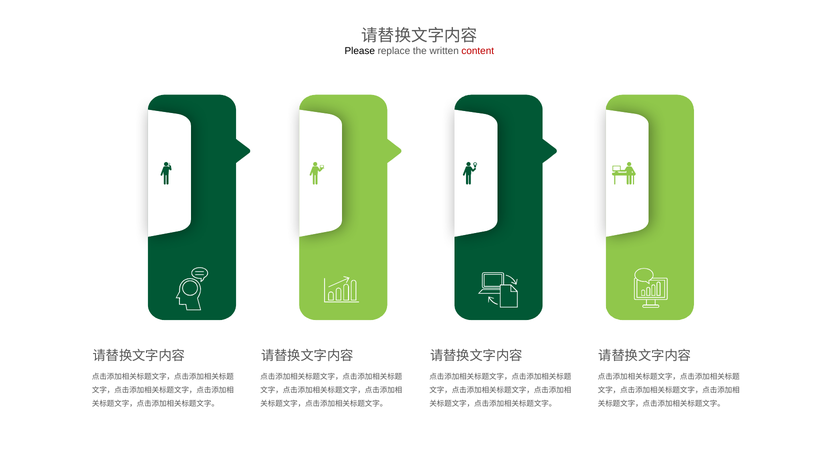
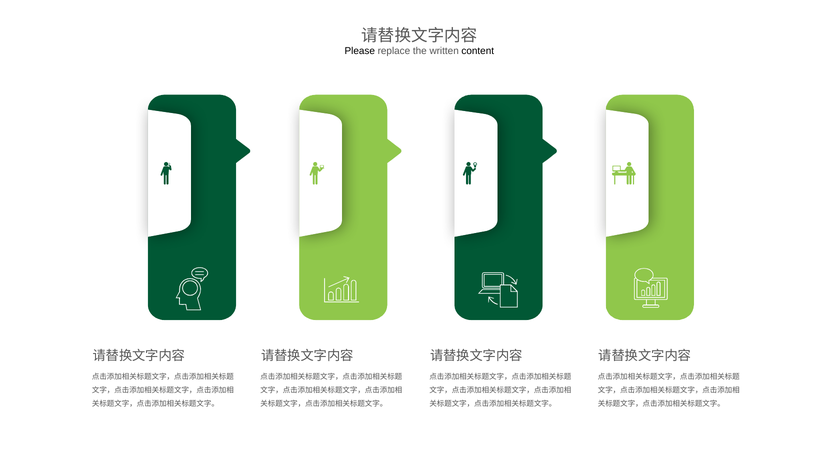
content colour: red -> black
